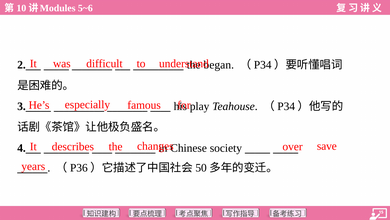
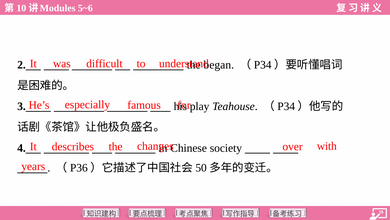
save: save -> with
